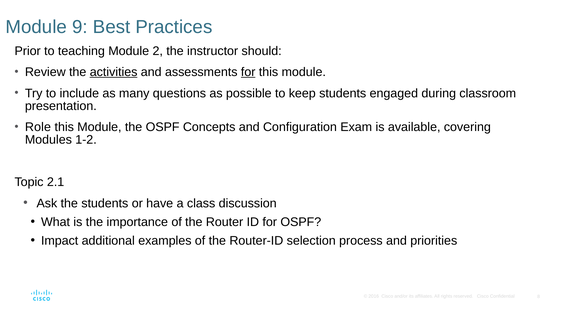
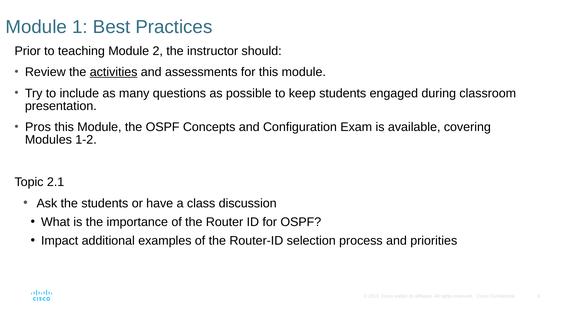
9: 9 -> 1
for at (248, 72) underline: present -> none
Role: Role -> Pros
